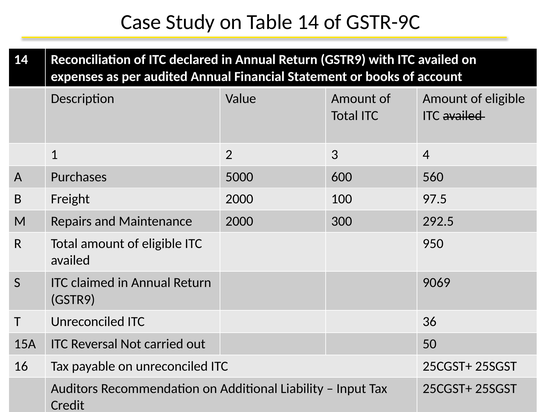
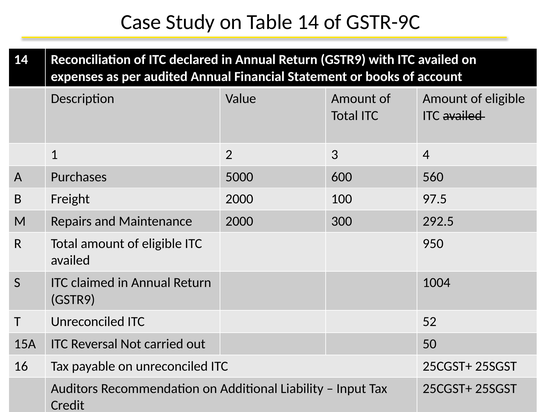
9069: 9069 -> 1004
36: 36 -> 52
